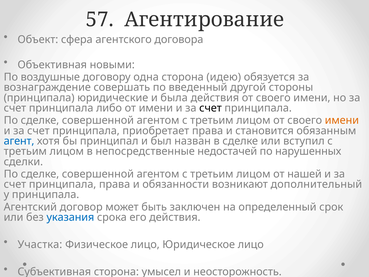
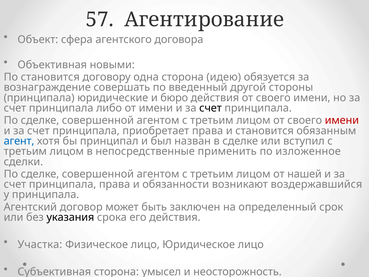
По воздушные: воздушные -> становится
была: была -> бюро
имени at (342, 120) colour: orange -> red
недостачей: недостачей -> применить
нарушенных: нарушенных -> изложенное
дополнительный: дополнительный -> воздержавшийся
указания colour: blue -> black
